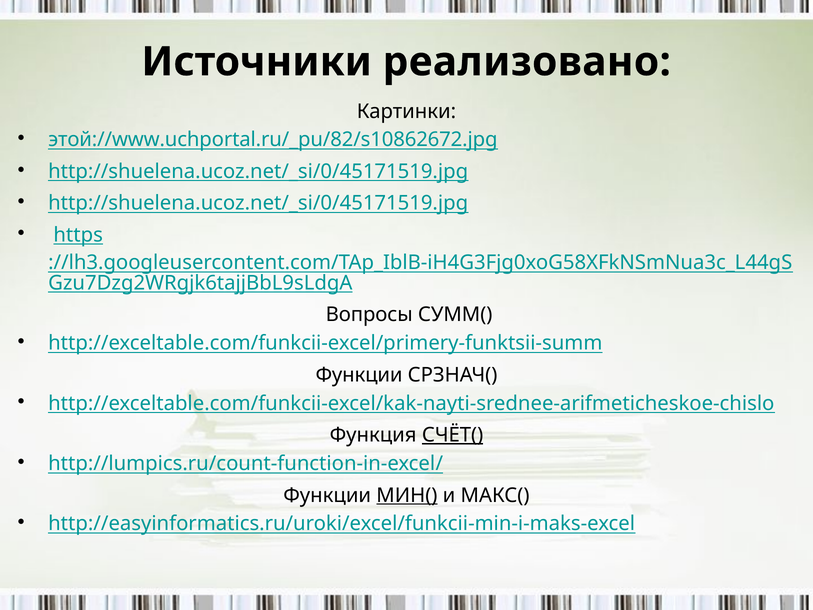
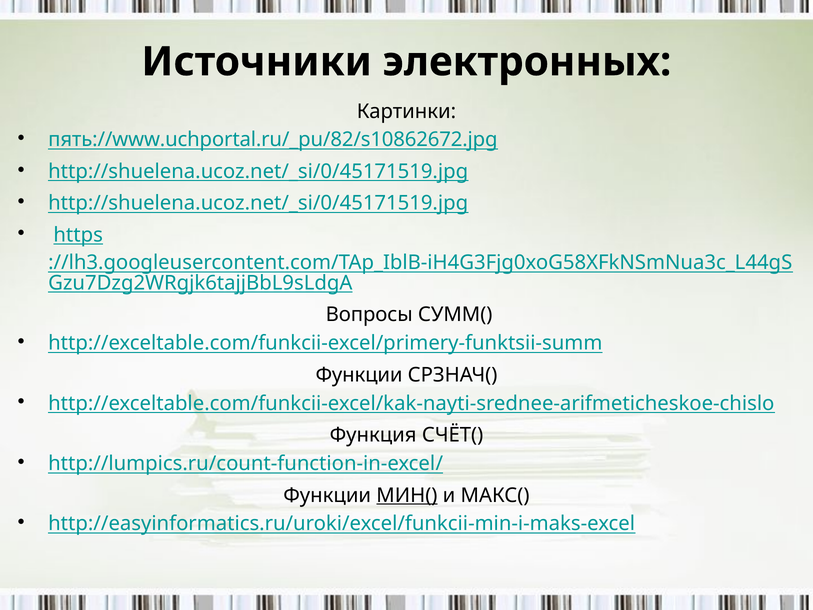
реализовано: реализовано -> электронных
этой://www.uchportal.ru/_pu/82/s10862672.jpg: этой://www.uchportal.ru/_pu/82/s10862672.jpg -> пять://www.uchportal.ru/_pu/82/s10862672.jpg
СЧЁТ( underline: present -> none
